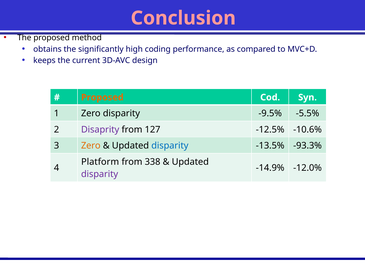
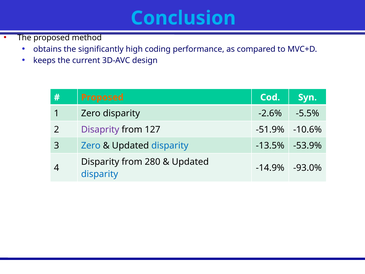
Conclusion colour: pink -> light blue
-9.5%: -9.5% -> -2.6%
-12.5%: -12.5% -> -51.9%
Zero at (91, 146) colour: orange -> blue
-93.3%: -93.3% -> -53.9%
Platform at (100, 162): Platform -> Disparity
338: 338 -> 280
-12.0%: -12.0% -> -93.0%
disparity at (100, 174) colour: purple -> blue
